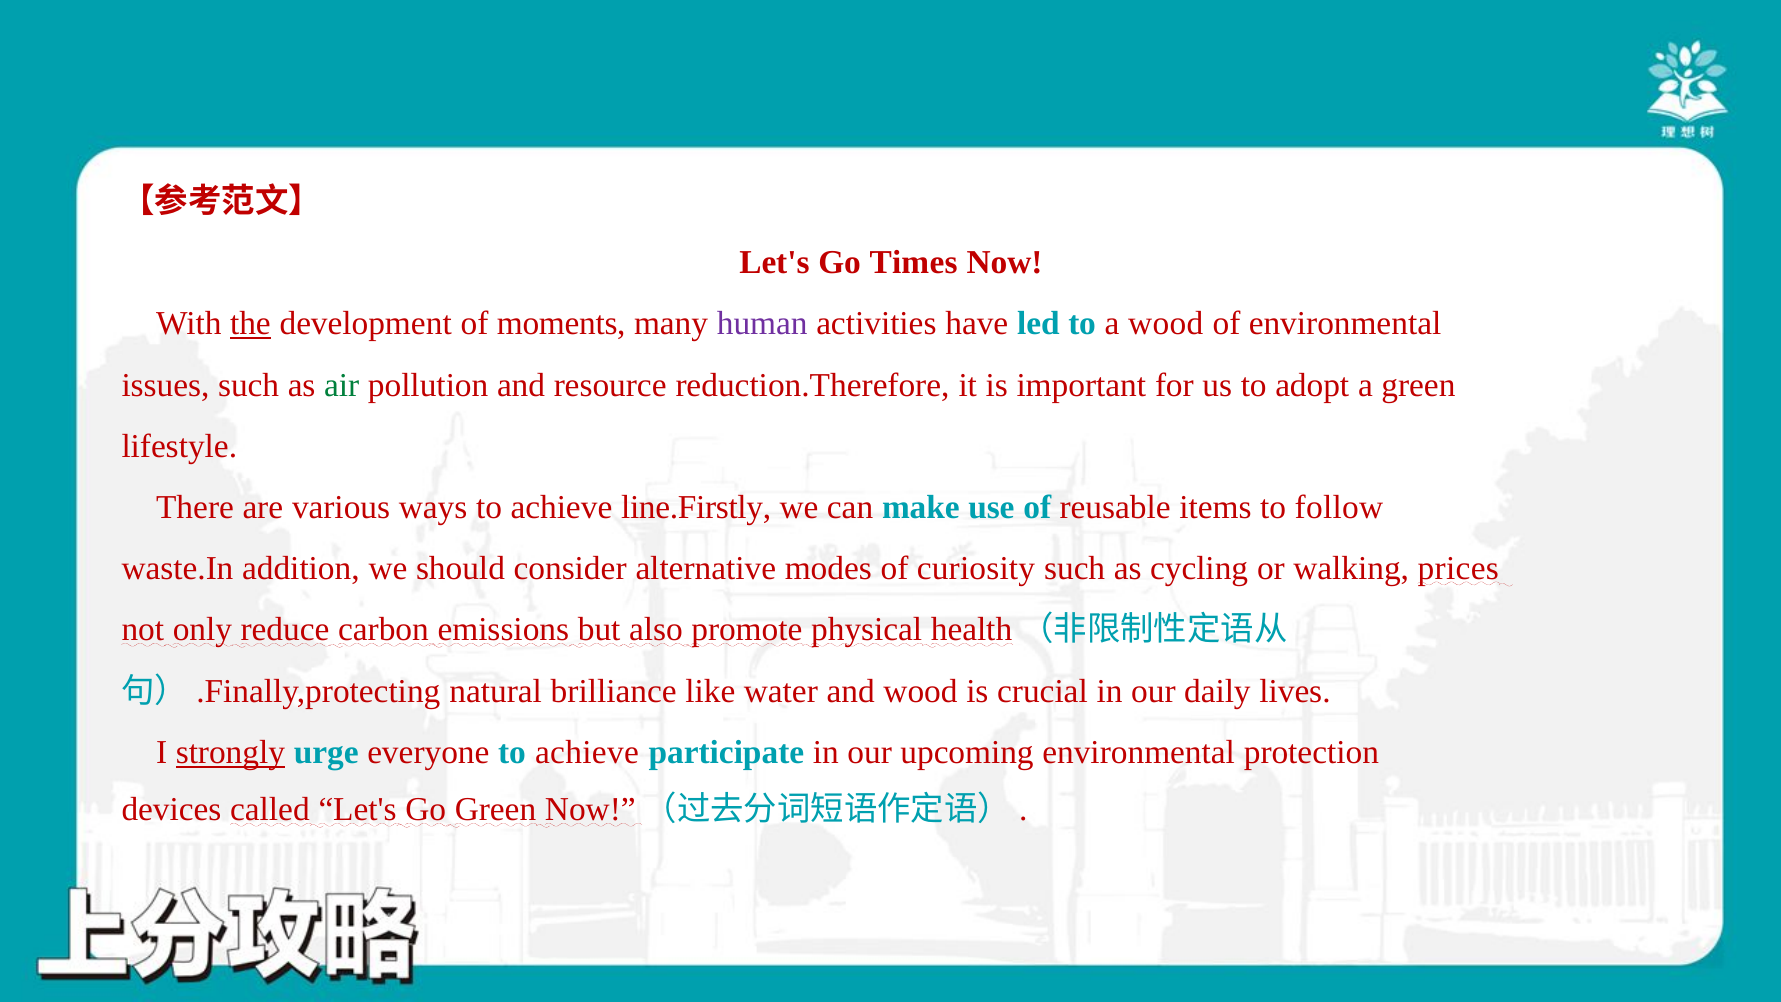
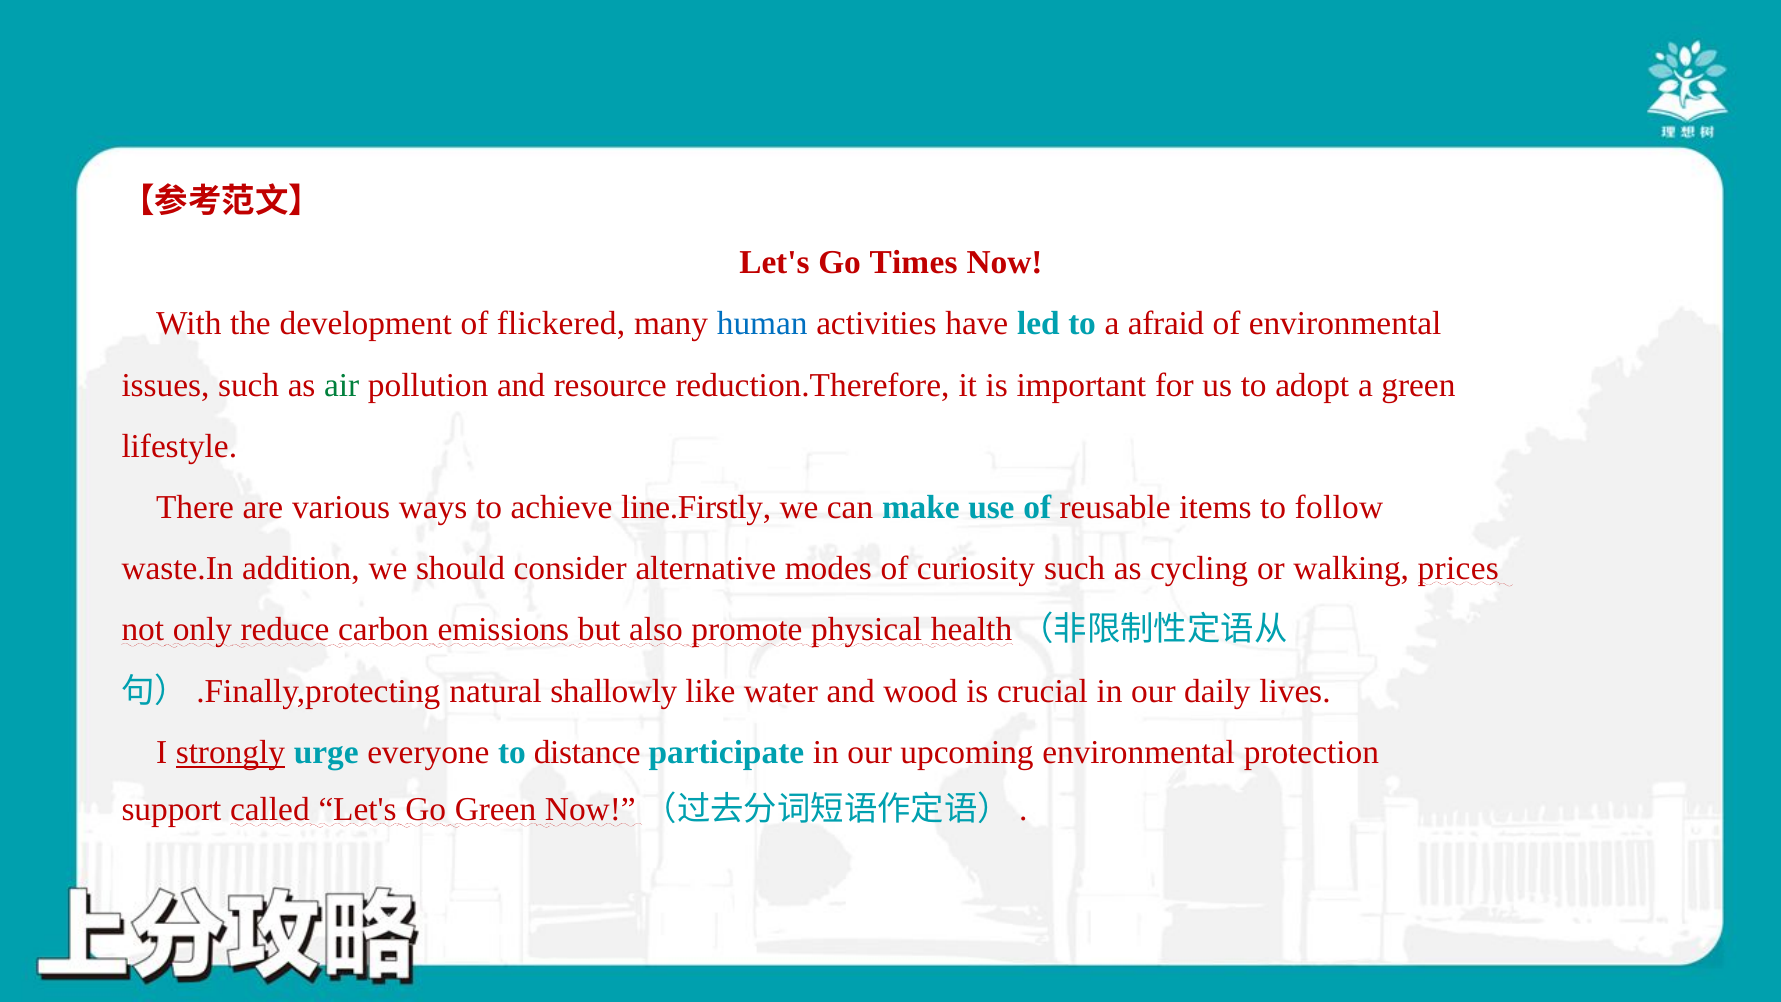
the underline: present -> none
moments: moments -> flickered
human colour: purple -> blue
a wood: wood -> afraid
brilliance: brilliance -> shallowly
everyone to achieve: achieve -> distance
devices: devices -> support
